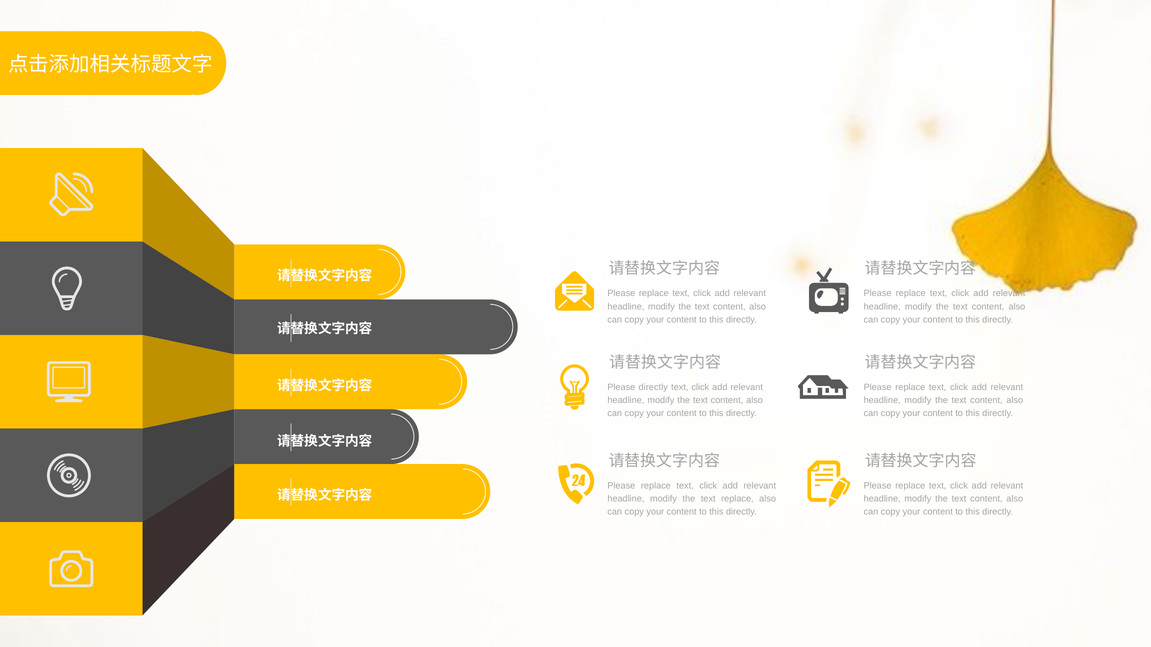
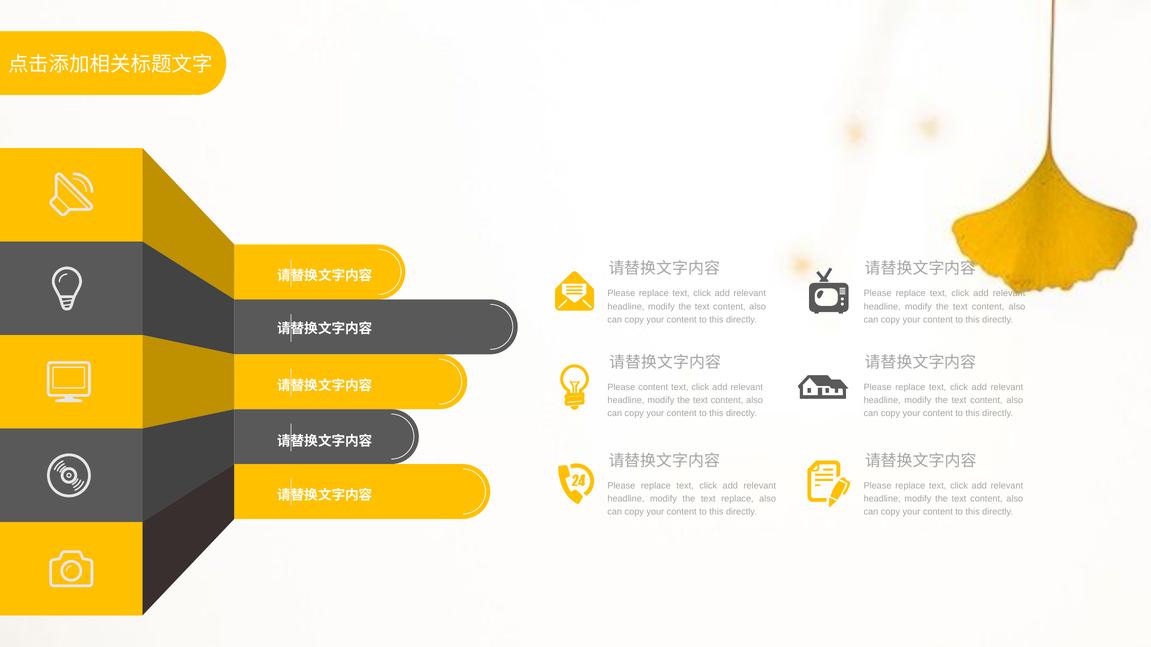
Please directly: directly -> content
